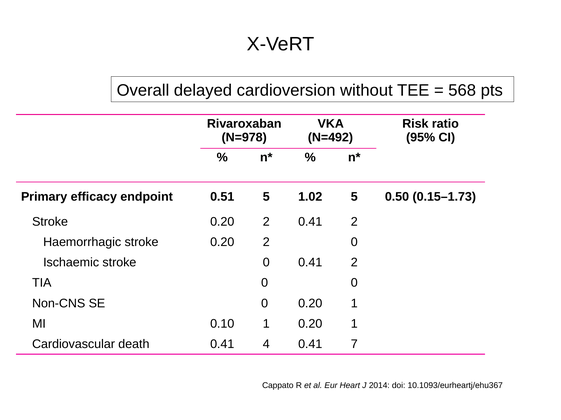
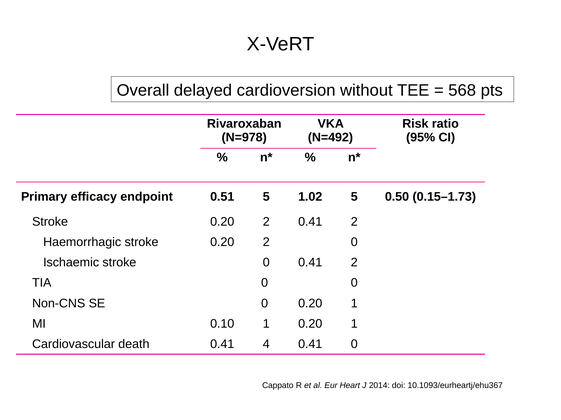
0.41 7: 7 -> 0
